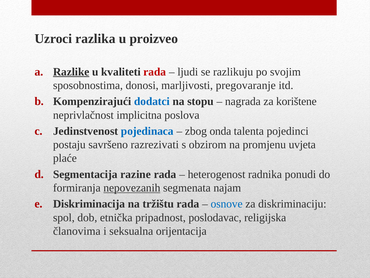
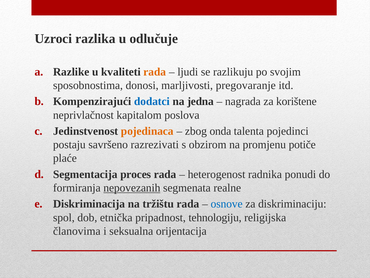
proizveo: proizveo -> odlučuje
Razlike underline: present -> none
rada at (155, 72) colour: red -> orange
stopu: stopu -> jedna
implicitna: implicitna -> kapitalom
pojedinaca colour: blue -> orange
uvjeta: uvjeta -> potiče
razine: razine -> proces
najam: najam -> realne
poslodavac: poslodavac -> tehnologiju
